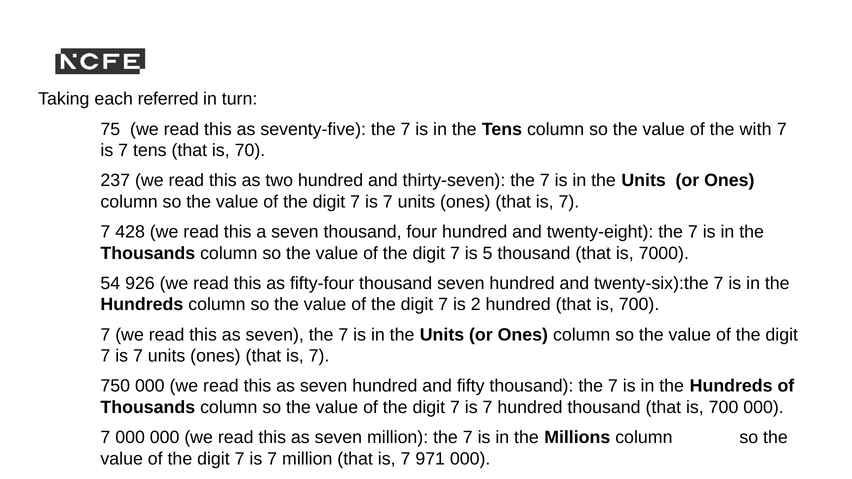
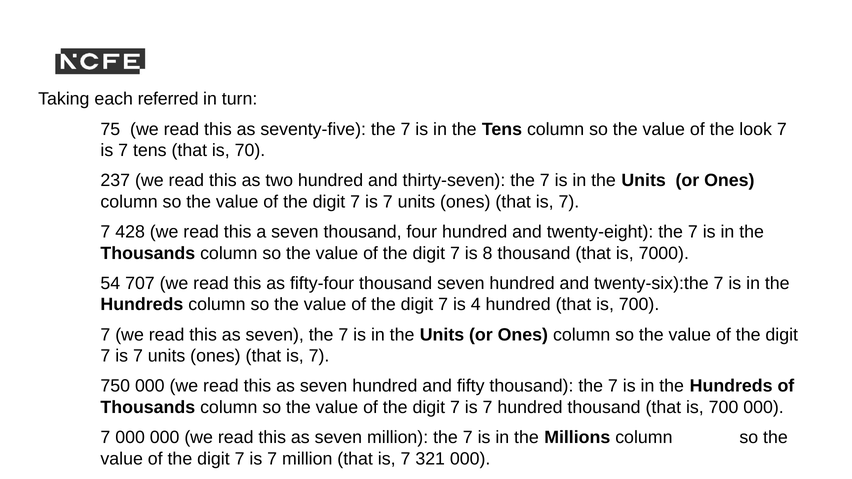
with: with -> look
5: 5 -> 8
926: 926 -> 707
2: 2 -> 4
971: 971 -> 321
